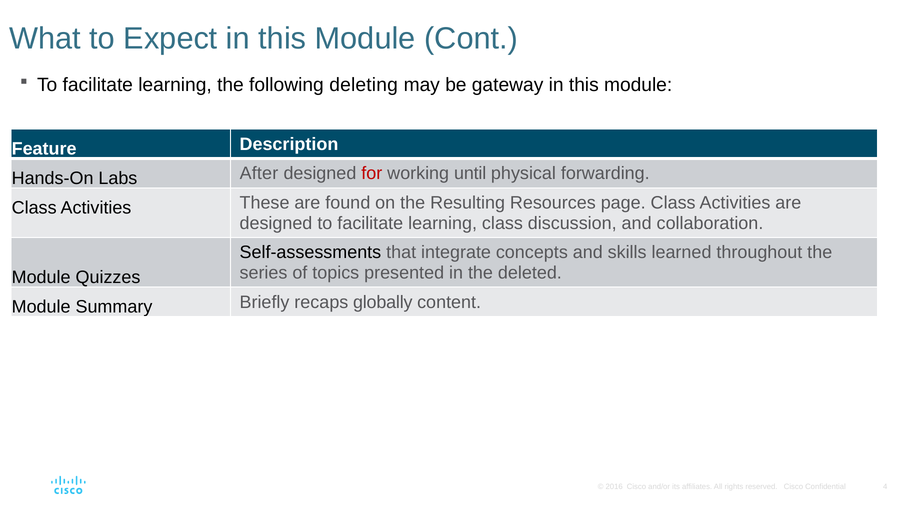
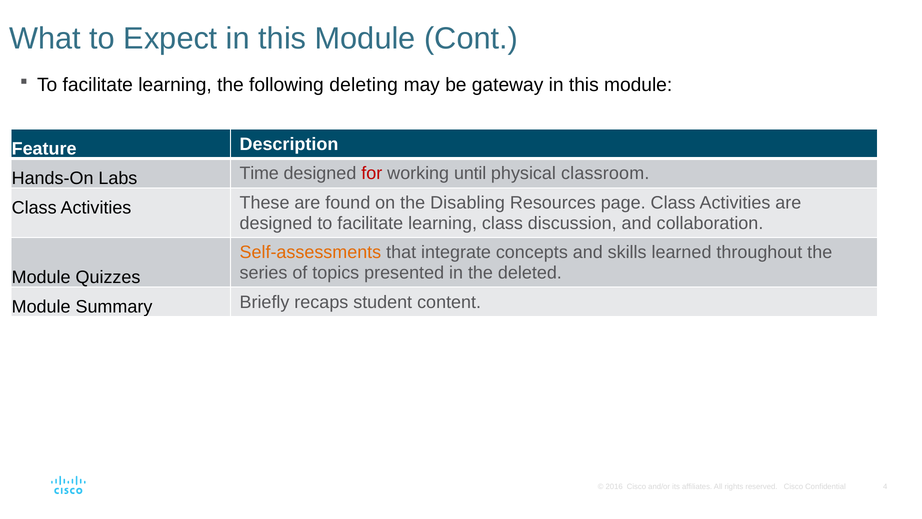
After: After -> Time
forwarding: forwarding -> classroom
Resulting: Resulting -> Disabling
Self-assessments colour: black -> orange
globally: globally -> student
